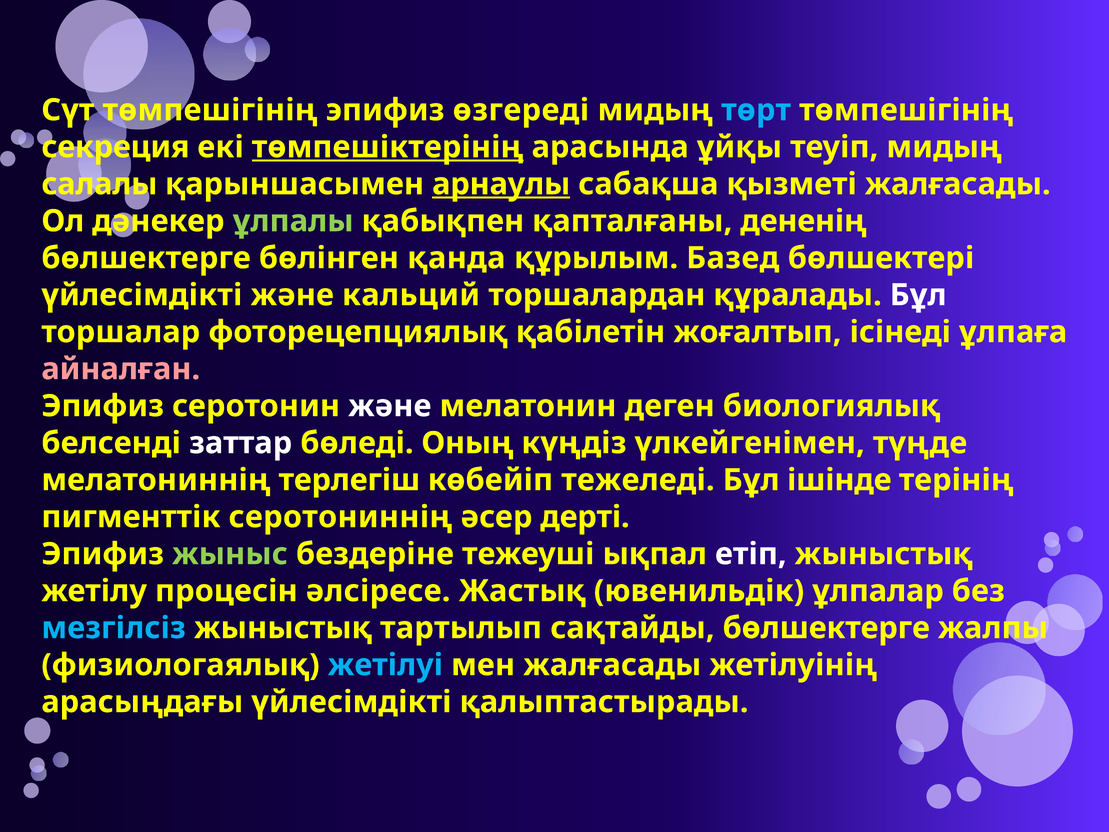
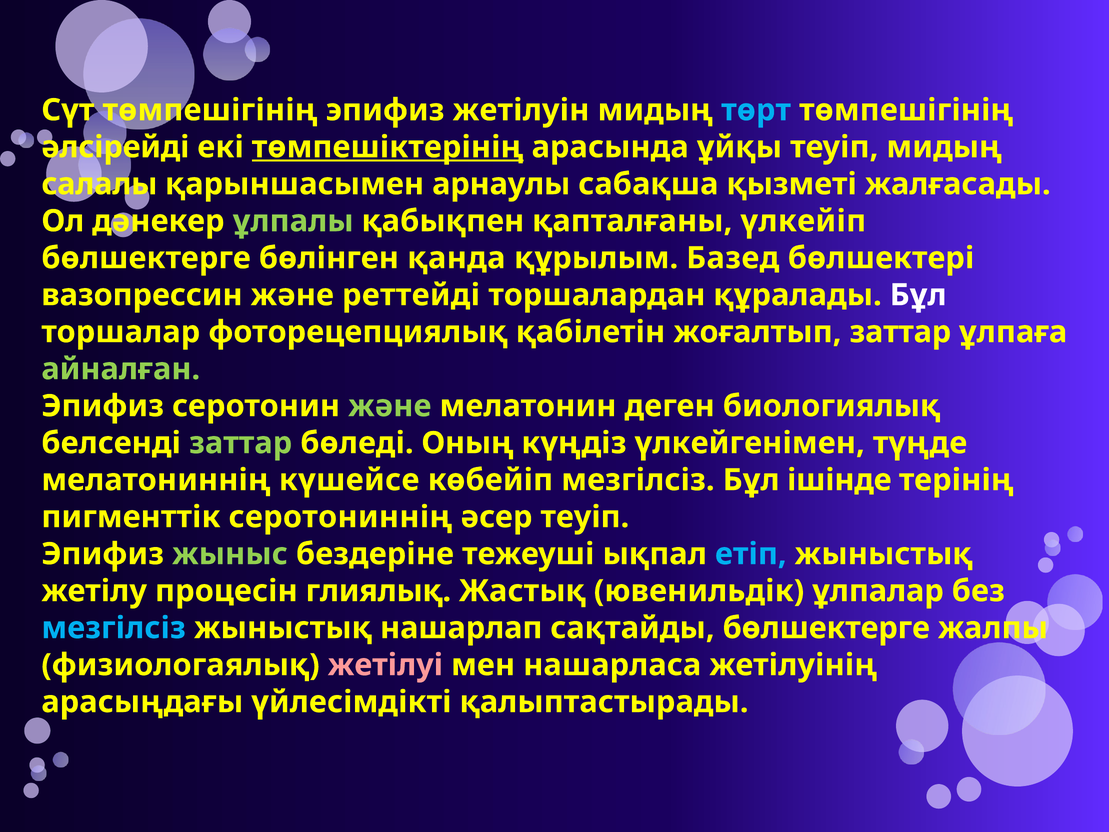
өзгереді: өзгереді -> жетілуін
секреция: секреция -> әлсірейді
арнаулы underline: present -> none
дененің: дененің -> үлкейіп
үйлесімдікті at (142, 295): үйлесімдікті -> вазопрессин
кальций: кальций -> реттейді
жоғалтып ісінеді: ісінеді -> заттар
айналған colour: pink -> light green
және at (390, 406) colour: white -> light green
заттар at (241, 443) colour: white -> light green
терлегіш: терлегіш -> күшейсе
көбейіп тежеледі: тежеледі -> мезгілсіз
әсер дерті: дерті -> теуіп
етіп colour: white -> light blue
әлсіресе: әлсіресе -> глиялық
тартылып: тартылып -> нашарлап
жетілуі colour: light blue -> pink
мен жалғасады: жалғасады -> нашарласа
